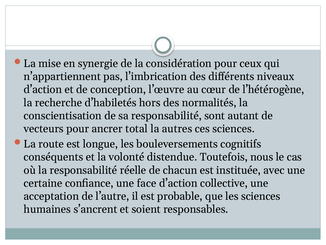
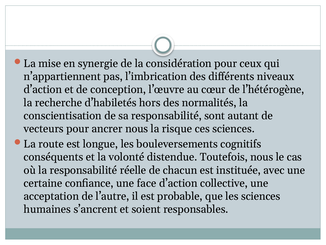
ancrer total: total -> nous
autres: autres -> risque
